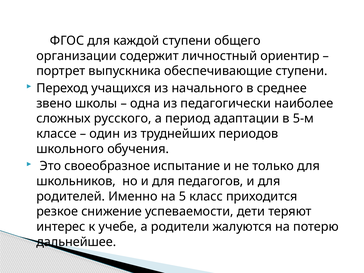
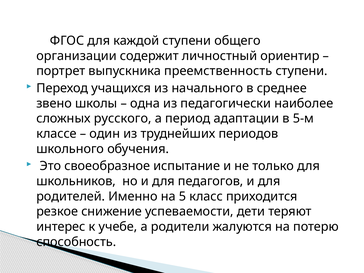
обеспечивающие: обеспечивающие -> преемственность
дальнейшее: дальнейшее -> способность
